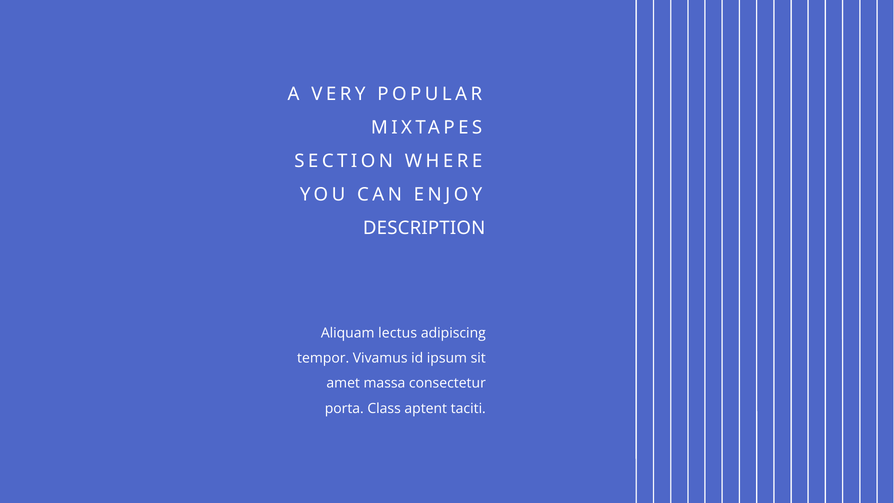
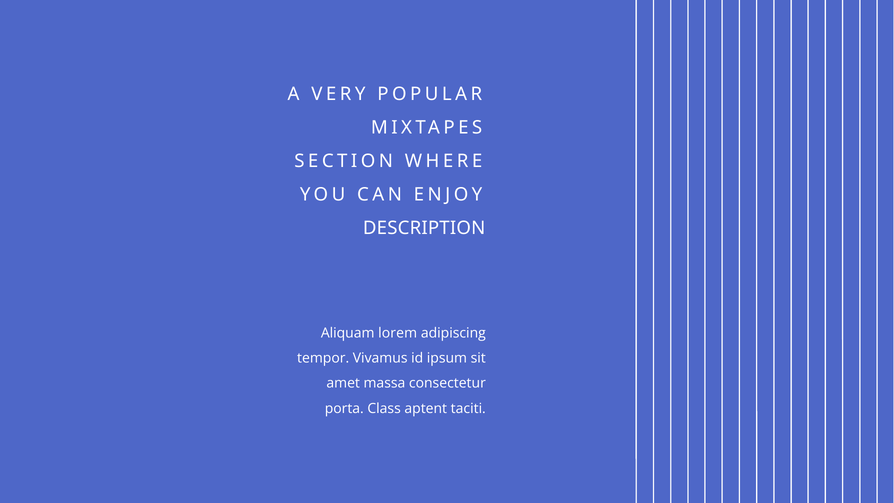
lectus: lectus -> lorem
